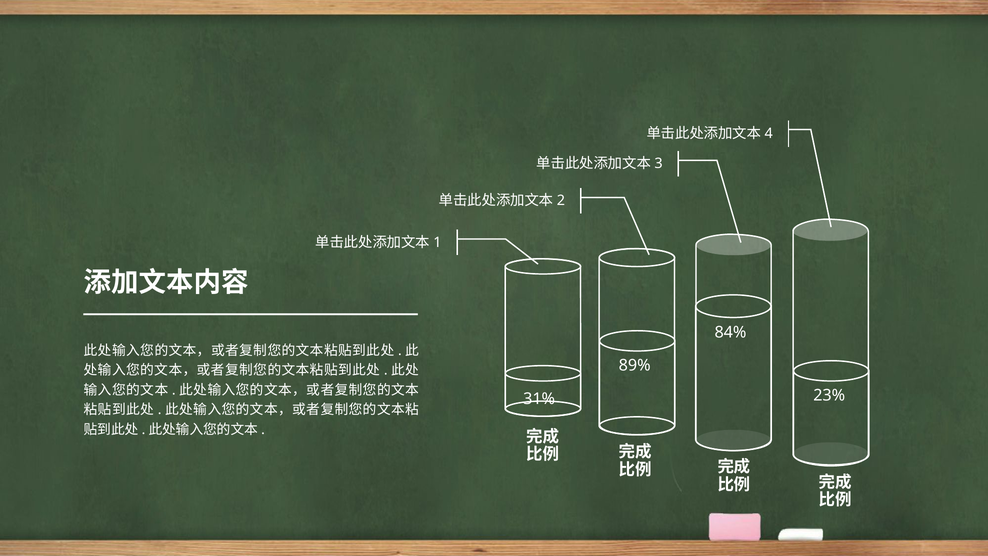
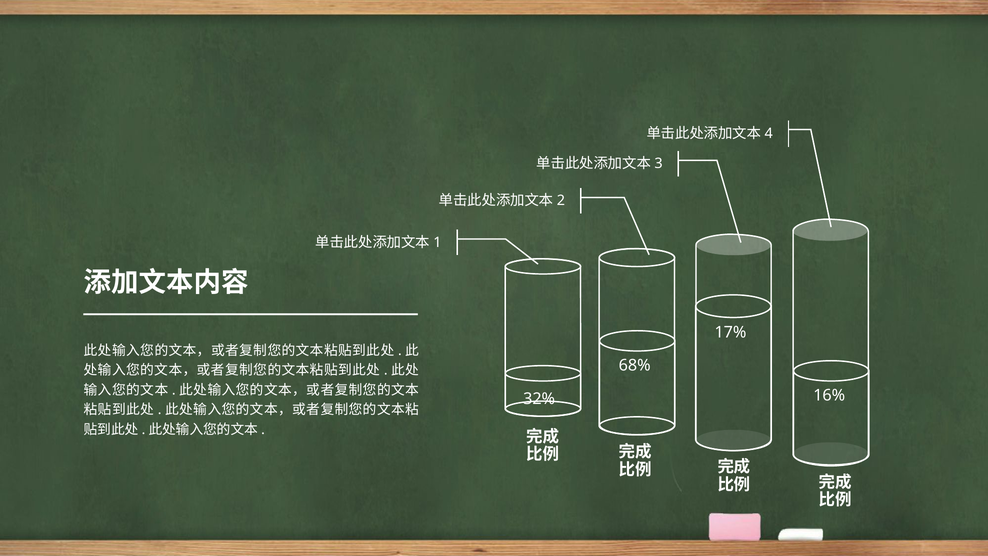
84%: 84% -> 17%
89%: 89% -> 68%
23%: 23% -> 16%
31%: 31% -> 32%
